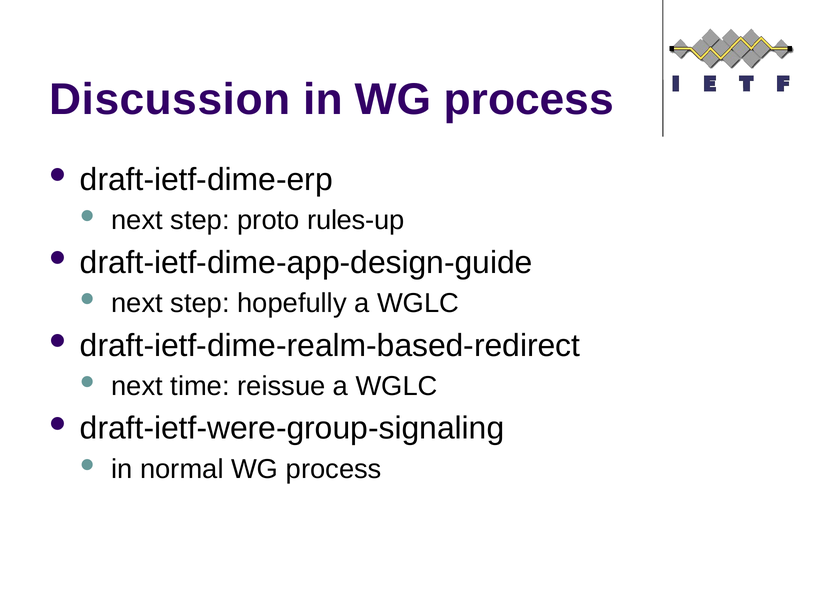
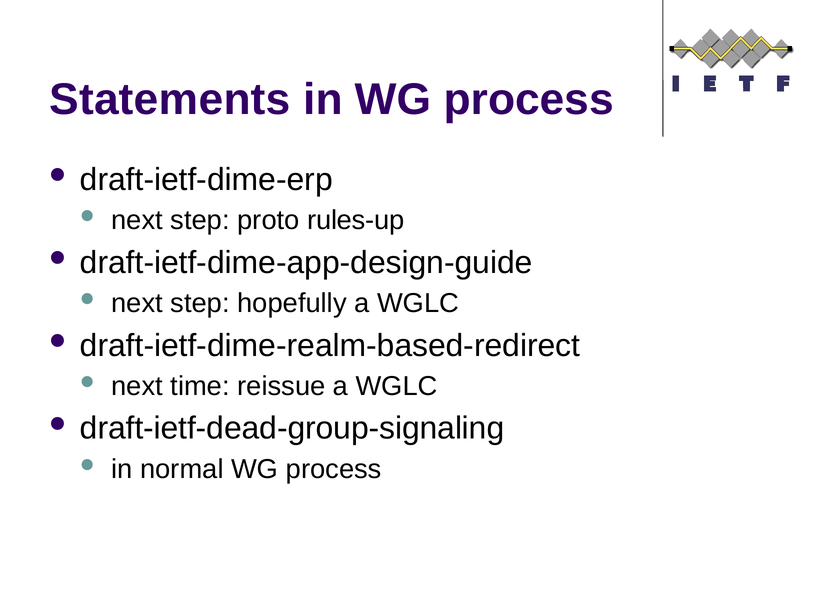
Discussion: Discussion -> Statements
draft-ietf-were-group-signaling: draft-ietf-were-group-signaling -> draft-ietf-dead-group-signaling
